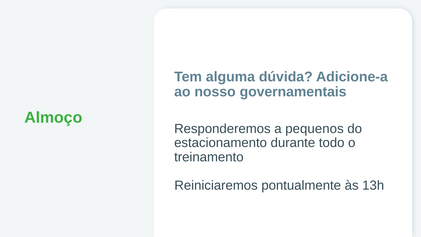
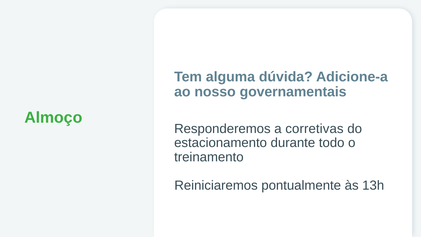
pequenos: pequenos -> corretivas
